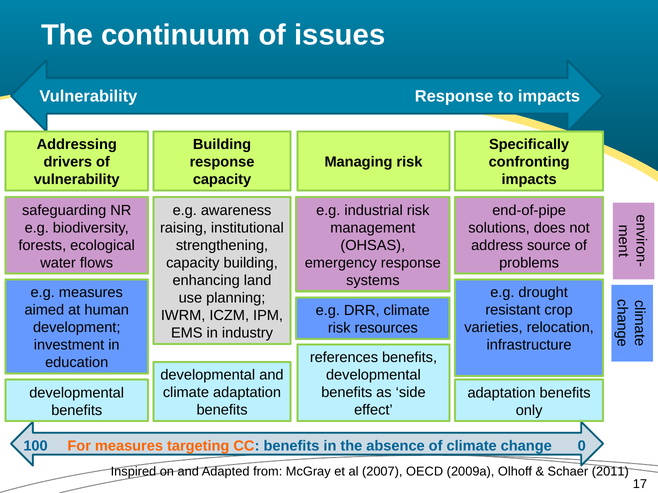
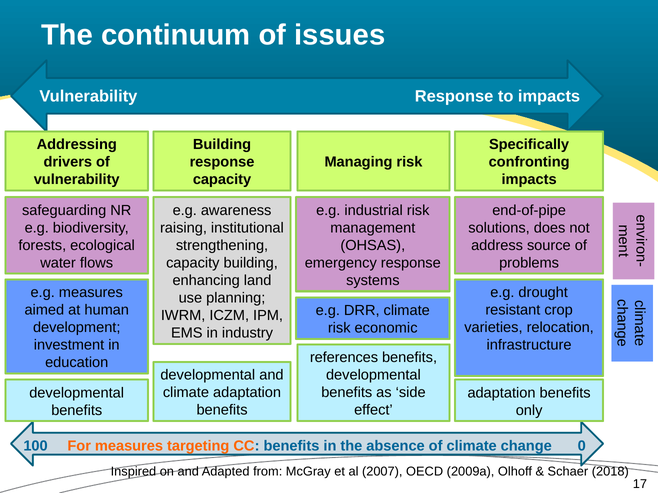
resources: resources -> economic
2011: 2011 -> 2018
